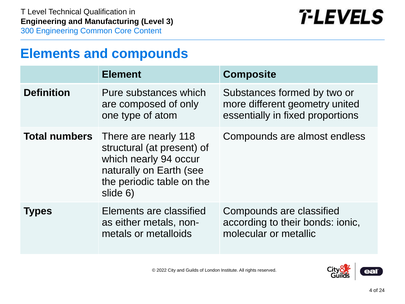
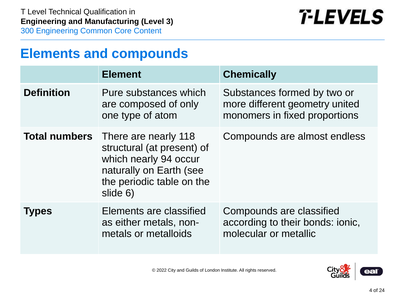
Composite: Composite -> Chemically
essentially: essentially -> monomers
